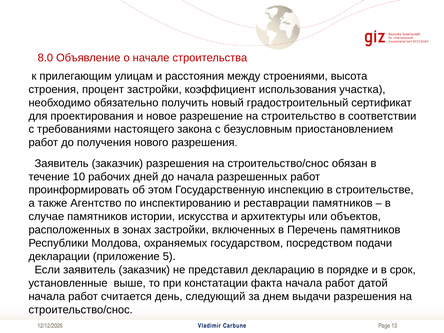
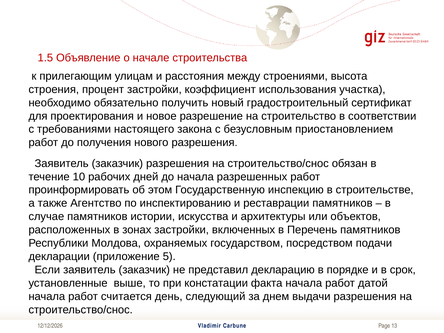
8.0: 8.0 -> 1.5
